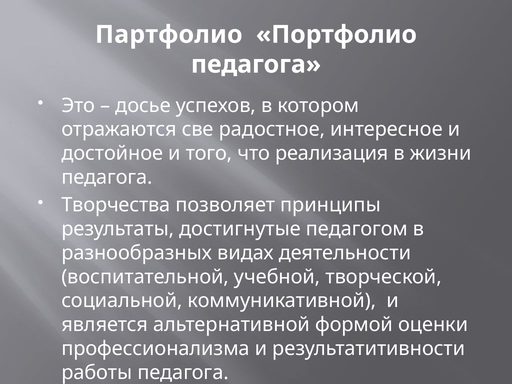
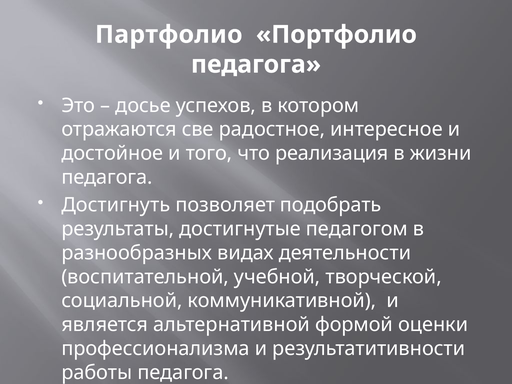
Творчества: Творчества -> Достигнуть
принципы: принципы -> подобрать
